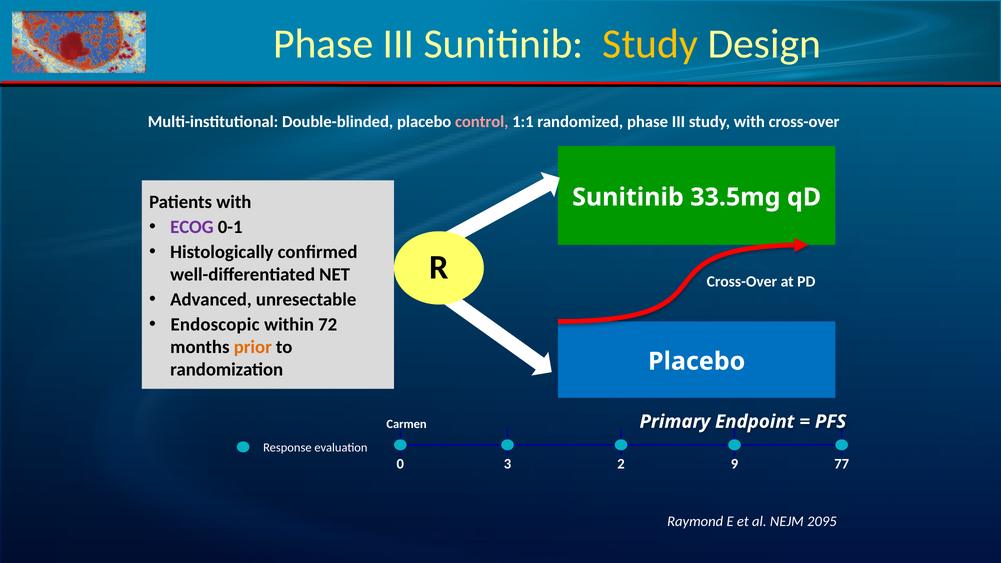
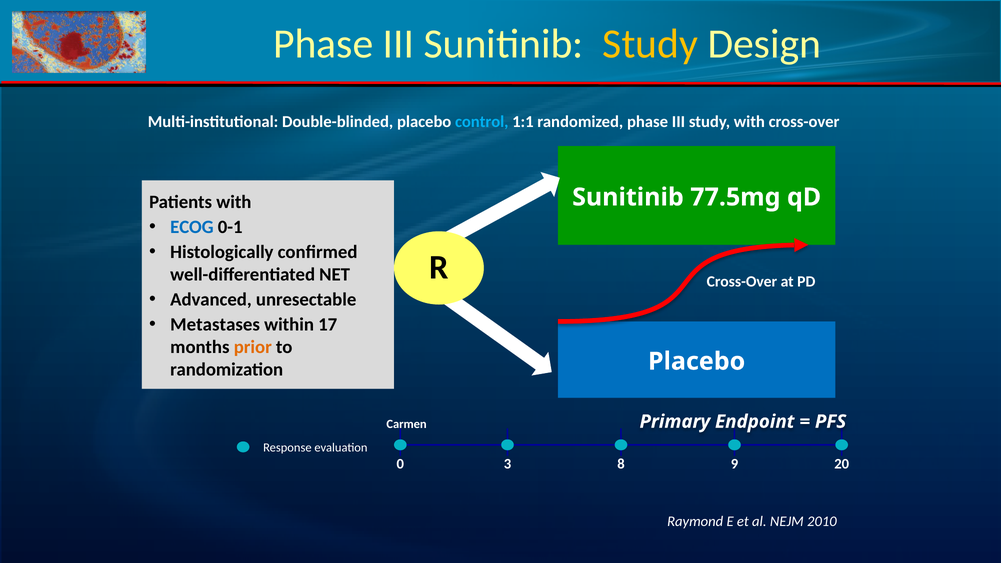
control colour: pink -> light blue
33.5mg: 33.5mg -> 77.5mg
ECOG colour: purple -> blue
Endoscopic: Endoscopic -> Metastases
72: 72 -> 17
2: 2 -> 8
77: 77 -> 20
2095: 2095 -> 2010
